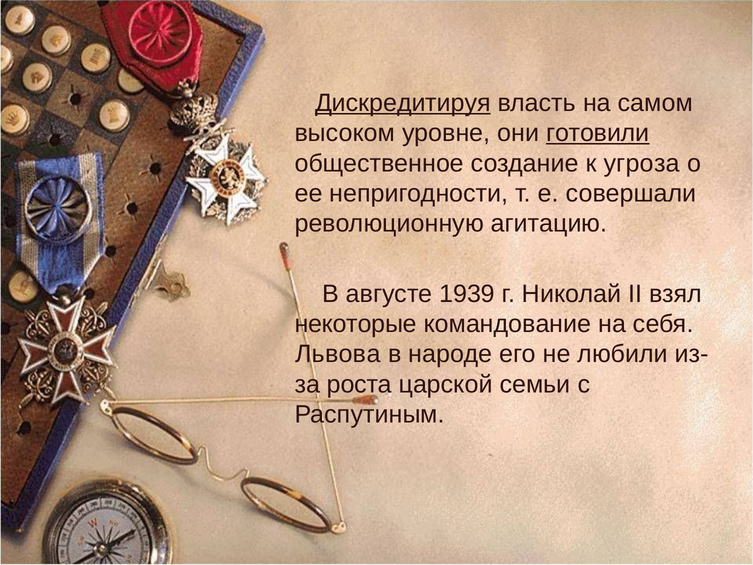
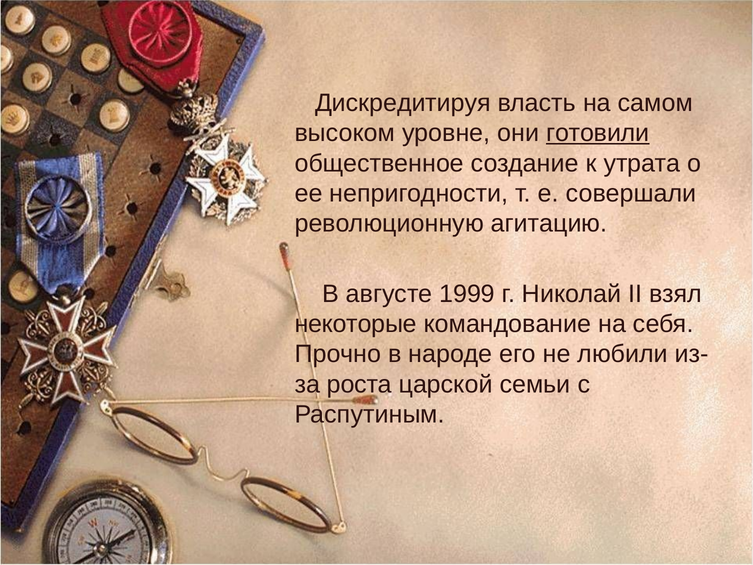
Дискредитируя underline: present -> none
угроза: угроза -> утрата
1939: 1939 -> 1999
Львова: Львова -> Прочно
